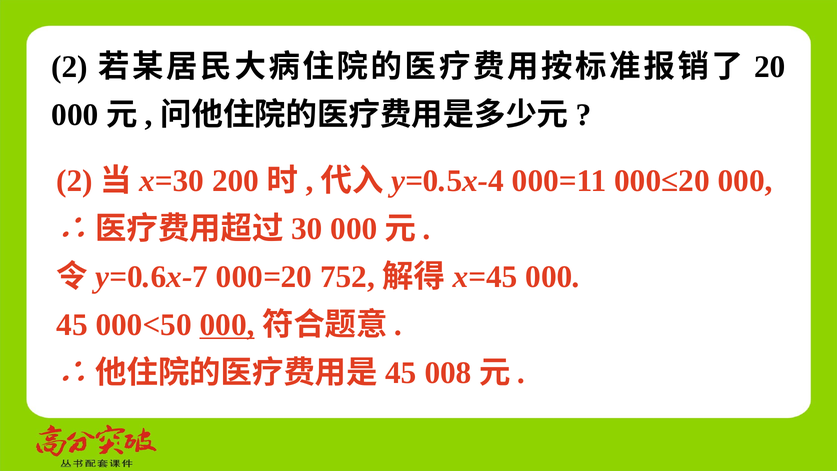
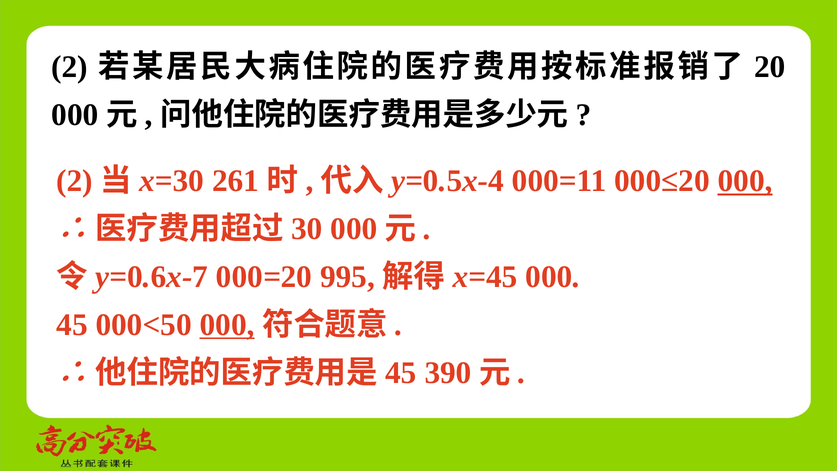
200: 200 -> 261
000 at (745, 181) underline: none -> present
752: 752 -> 995
008: 008 -> 390
